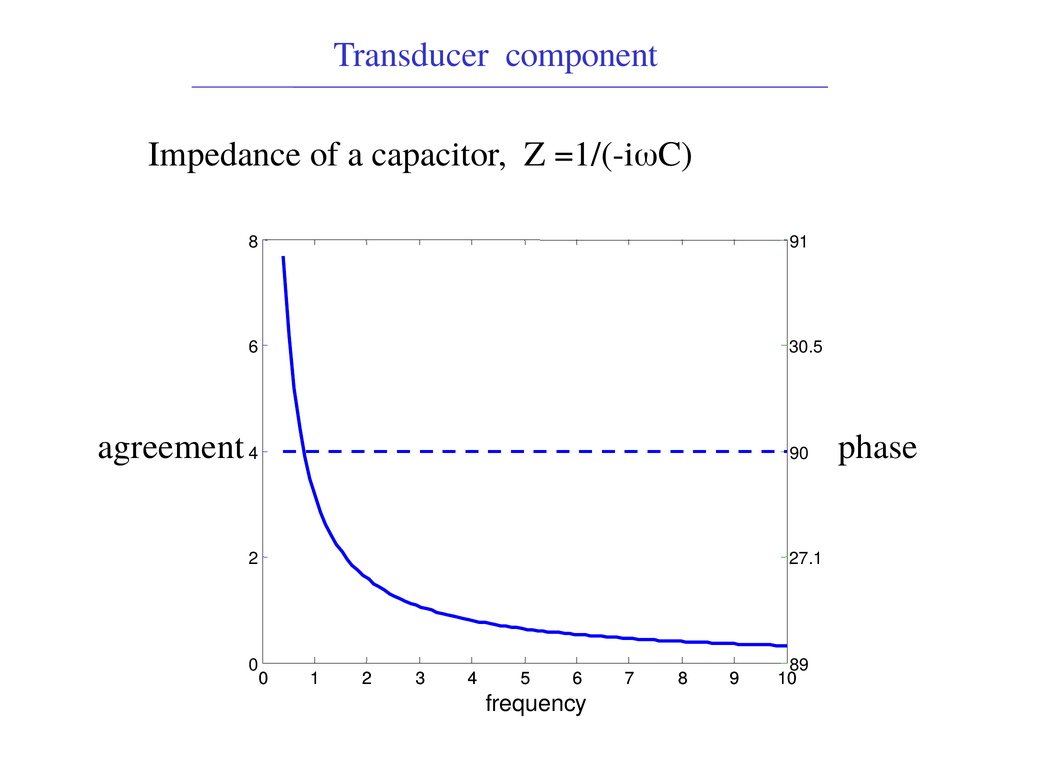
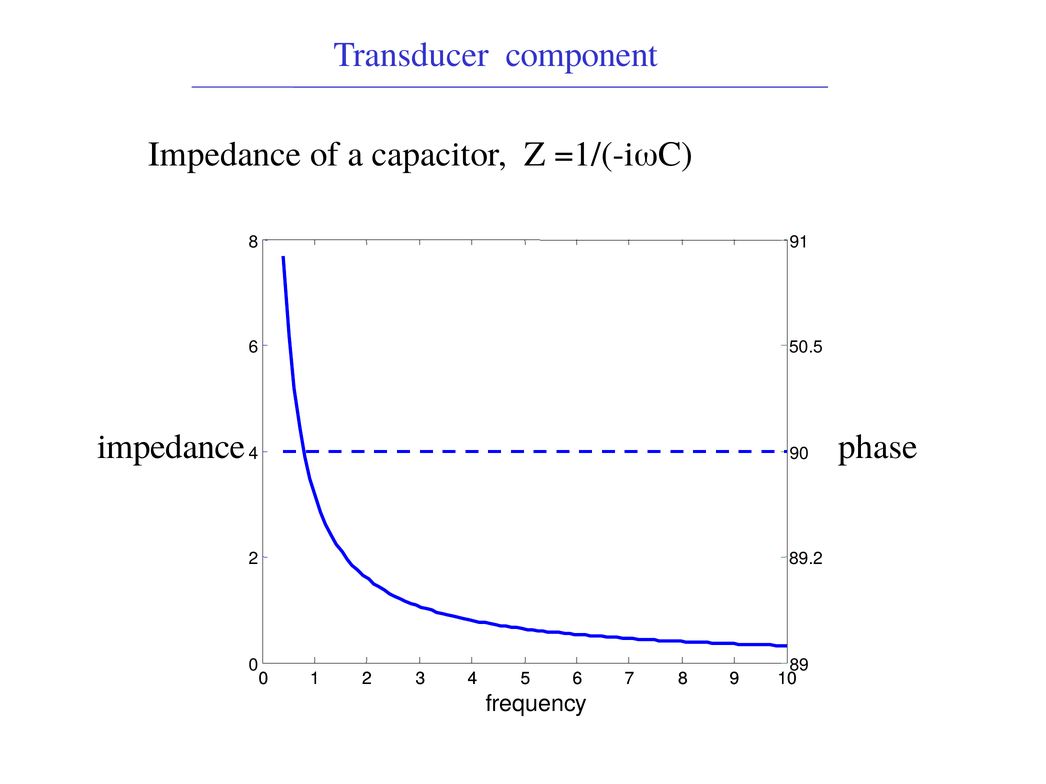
30.5: 30.5 -> 50.5
agreement at (171, 447): agreement -> impedance
27.1: 27.1 -> 89.2
